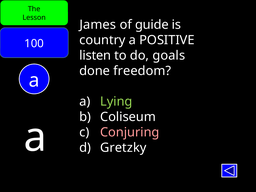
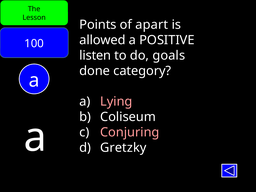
James: James -> Points
guide: guide -> apart
country: country -> allowed
freedom: freedom -> category
Lying colour: light green -> pink
